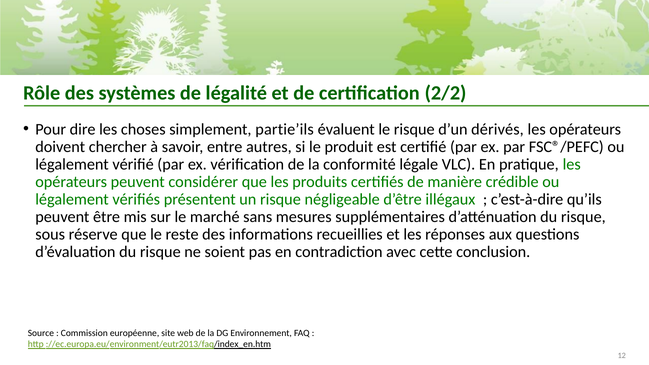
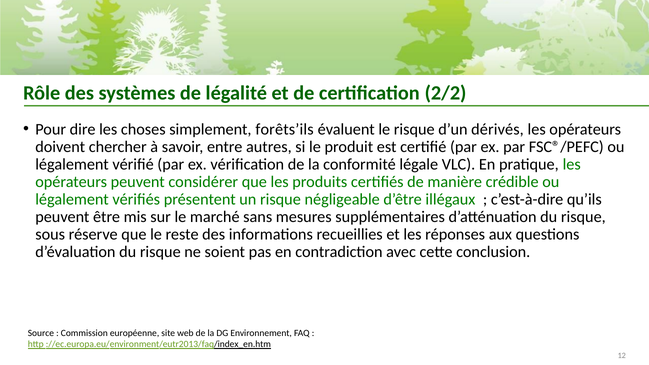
partie’ils: partie’ils -> forêts’ils
